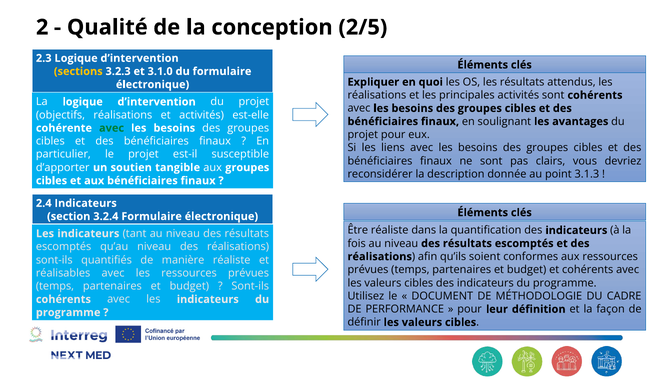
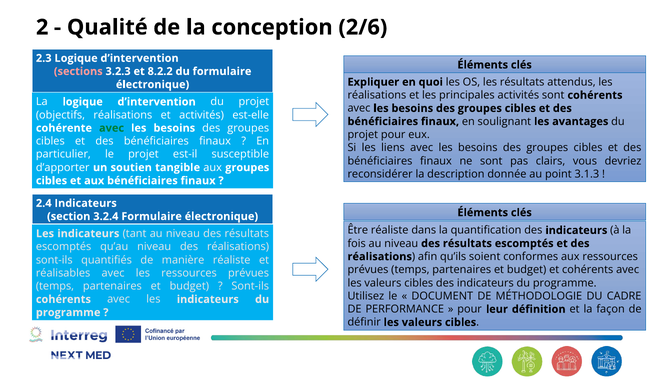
2/5: 2/5 -> 2/6
sections colour: yellow -> pink
3.1.0: 3.1.0 -> 8.2.2
